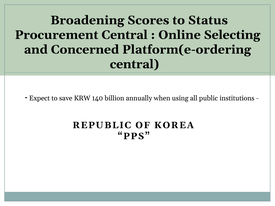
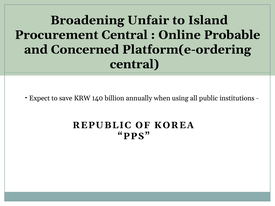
Scores: Scores -> Unfair
Status: Status -> Island
Selecting: Selecting -> Probable
